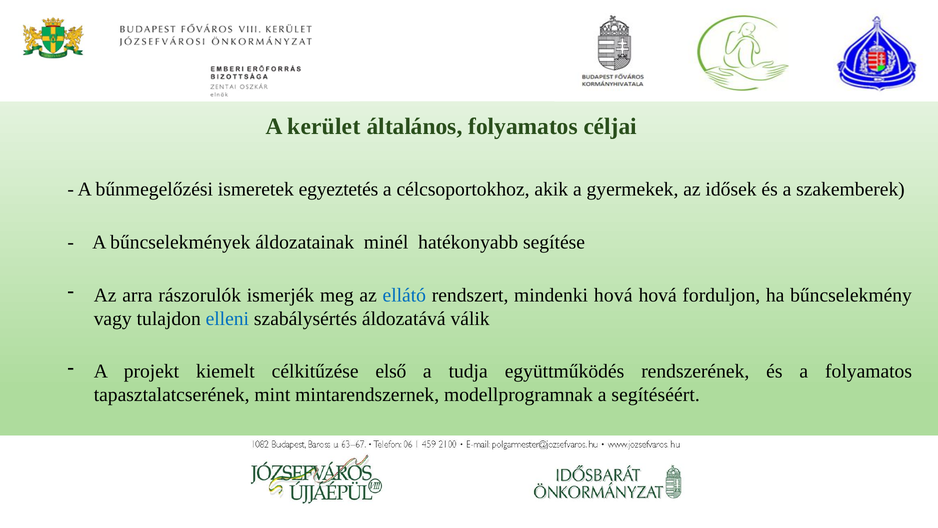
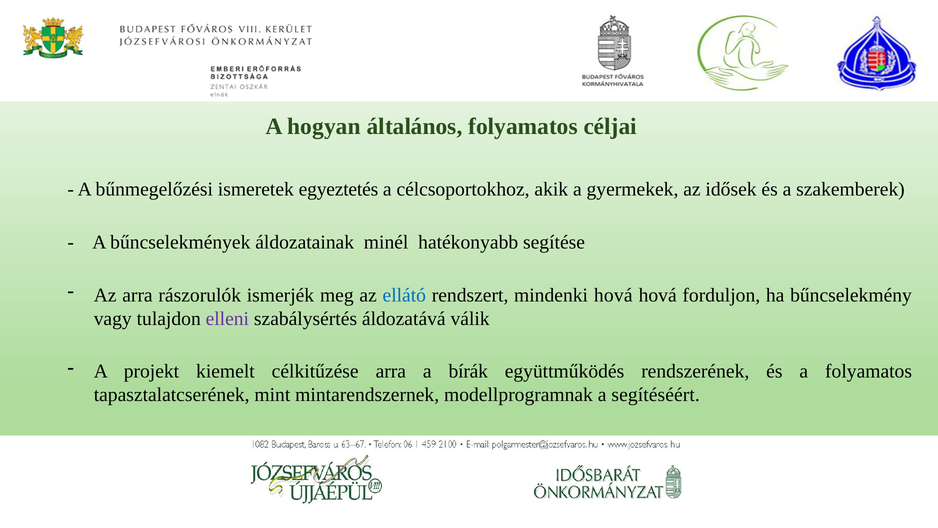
kerület: kerület -> hogyan
elleni colour: blue -> purple
célkitűzése első: első -> arra
tudja: tudja -> bírák
